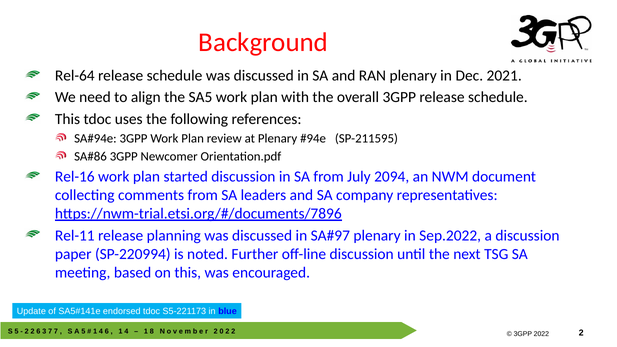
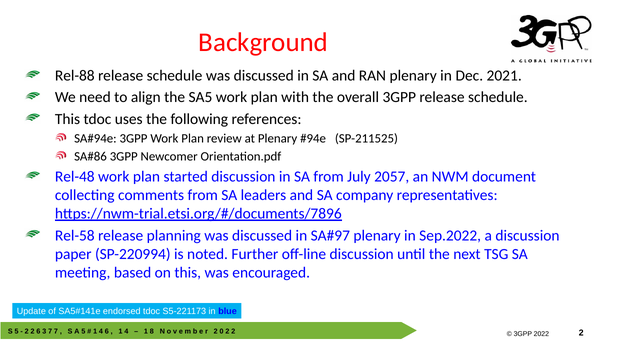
Rel-64: Rel-64 -> Rel-88
SP-211595: SP-211595 -> SP-211525
Rel-16: Rel-16 -> Rel-48
2094: 2094 -> 2057
Rel-11: Rel-11 -> Rel-58
